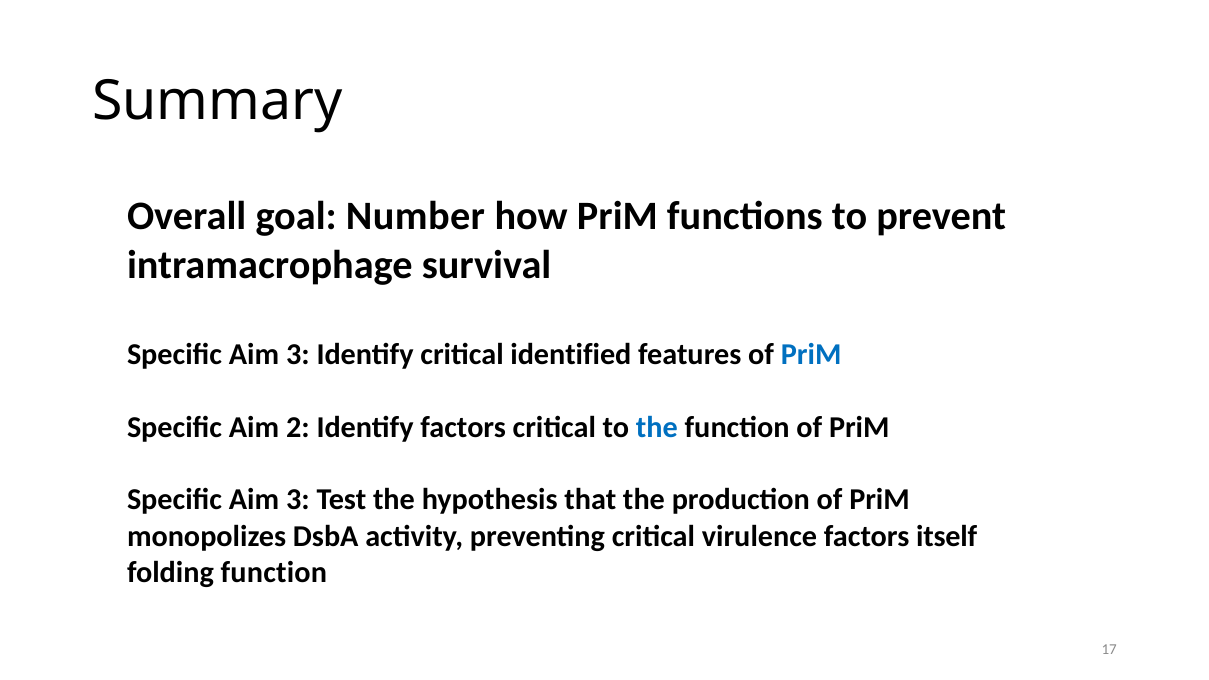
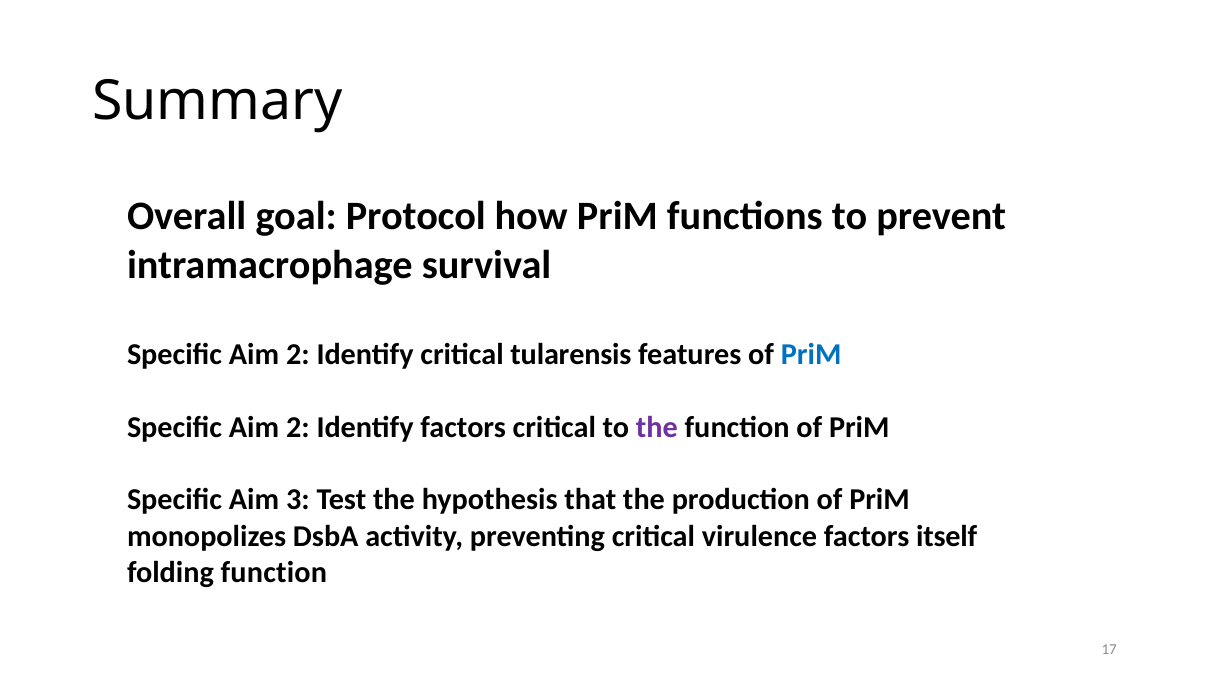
Number: Number -> Protocol
3 at (298, 355): 3 -> 2
identified: identified -> tularensis
the at (657, 427) colour: blue -> purple
